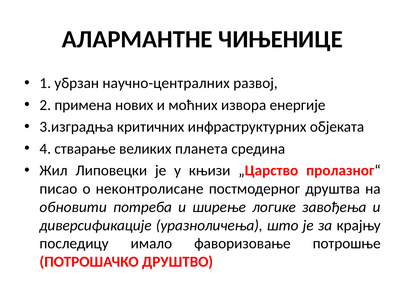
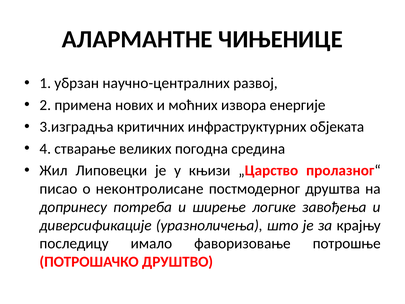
планета: планета -> погодна
обновити: обновити -> допринесу
